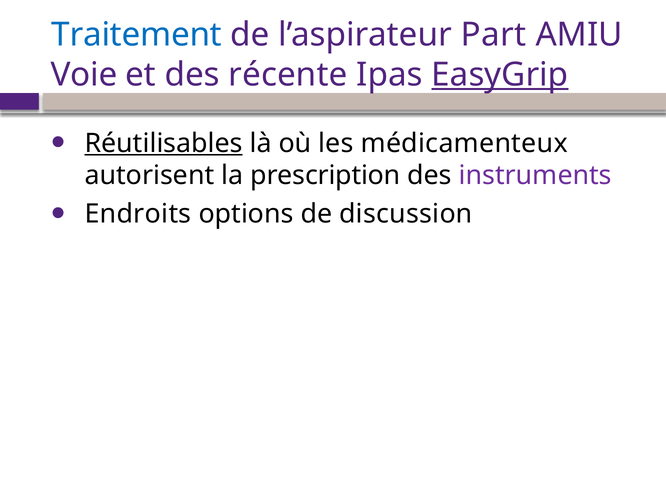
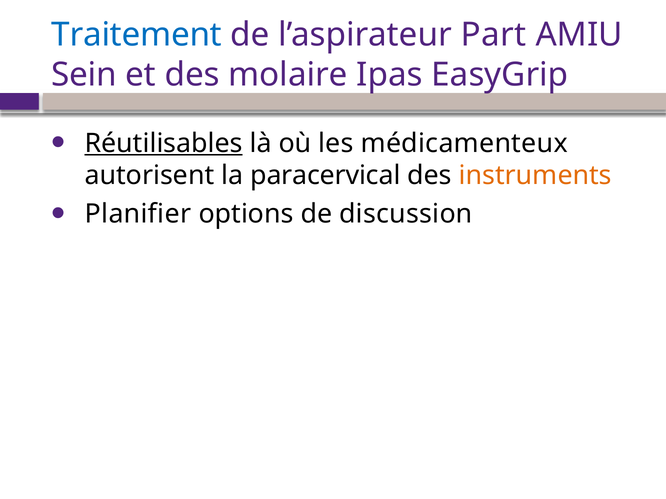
Voie: Voie -> Sein
récente: récente -> molaire
EasyGrip underline: present -> none
prescription: prescription -> paracervical
instruments colour: purple -> orange
Endroits: Endroits -> Planifier
